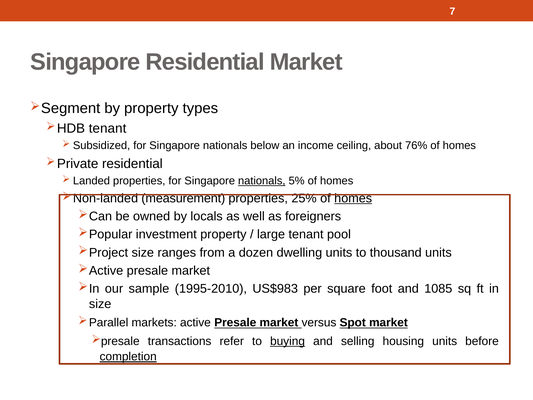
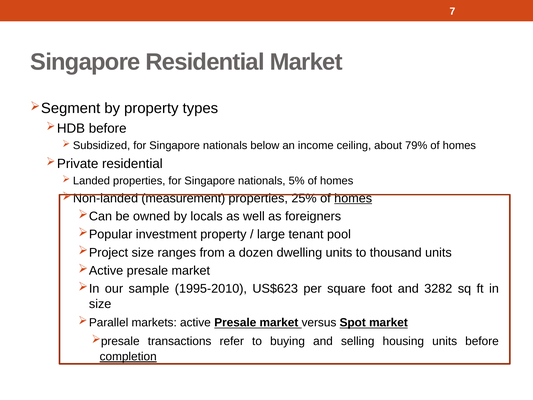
tenant at (108, 128): tenant -> before
76%: 76% -> 79%
nationals at (262, 181) underline: present -> none
US$983: US$983 -> US$623
1085: 1085 -> 3282
buying underline: present -> none
